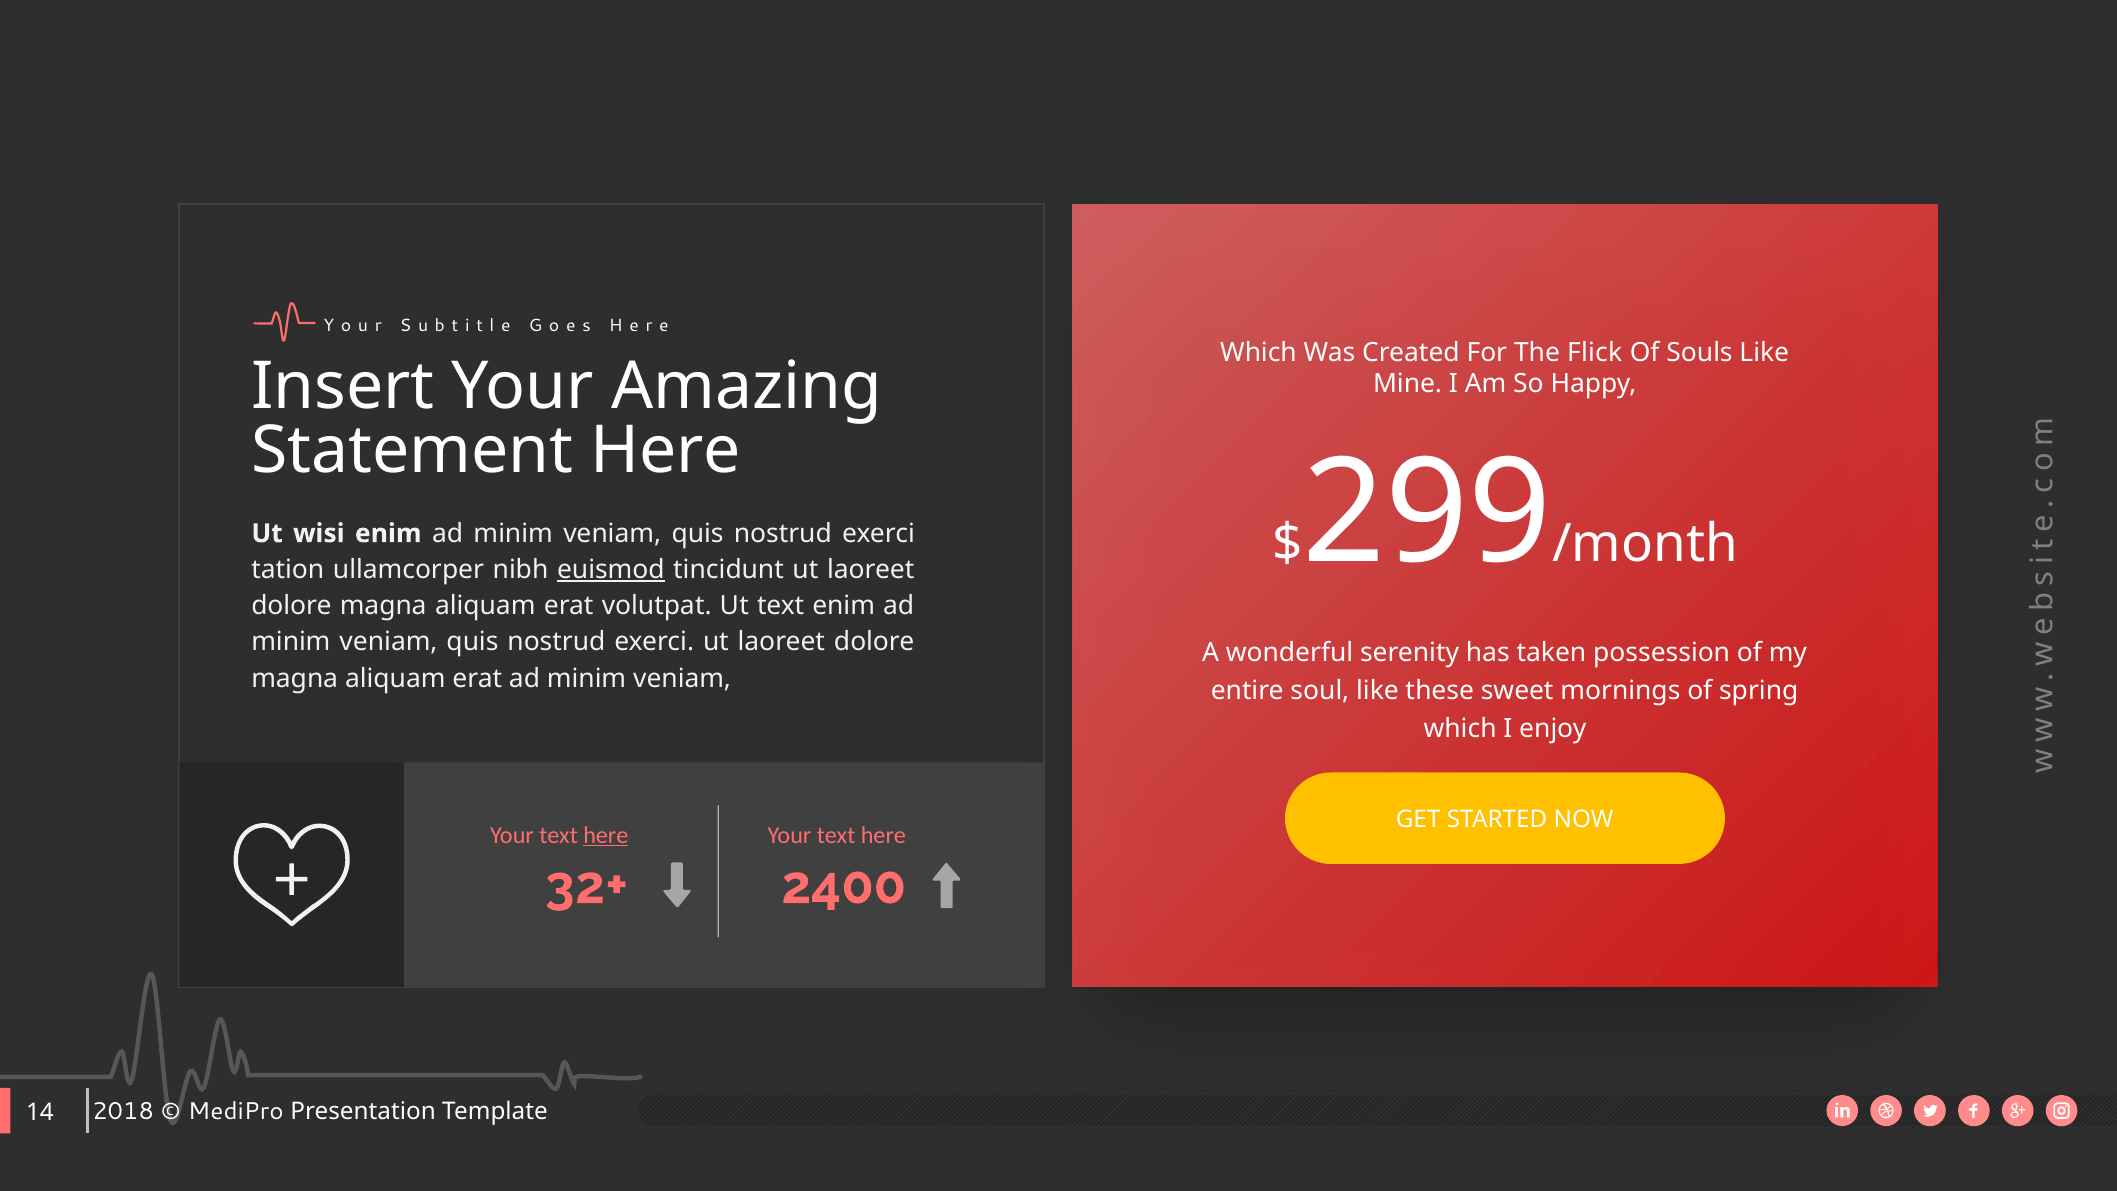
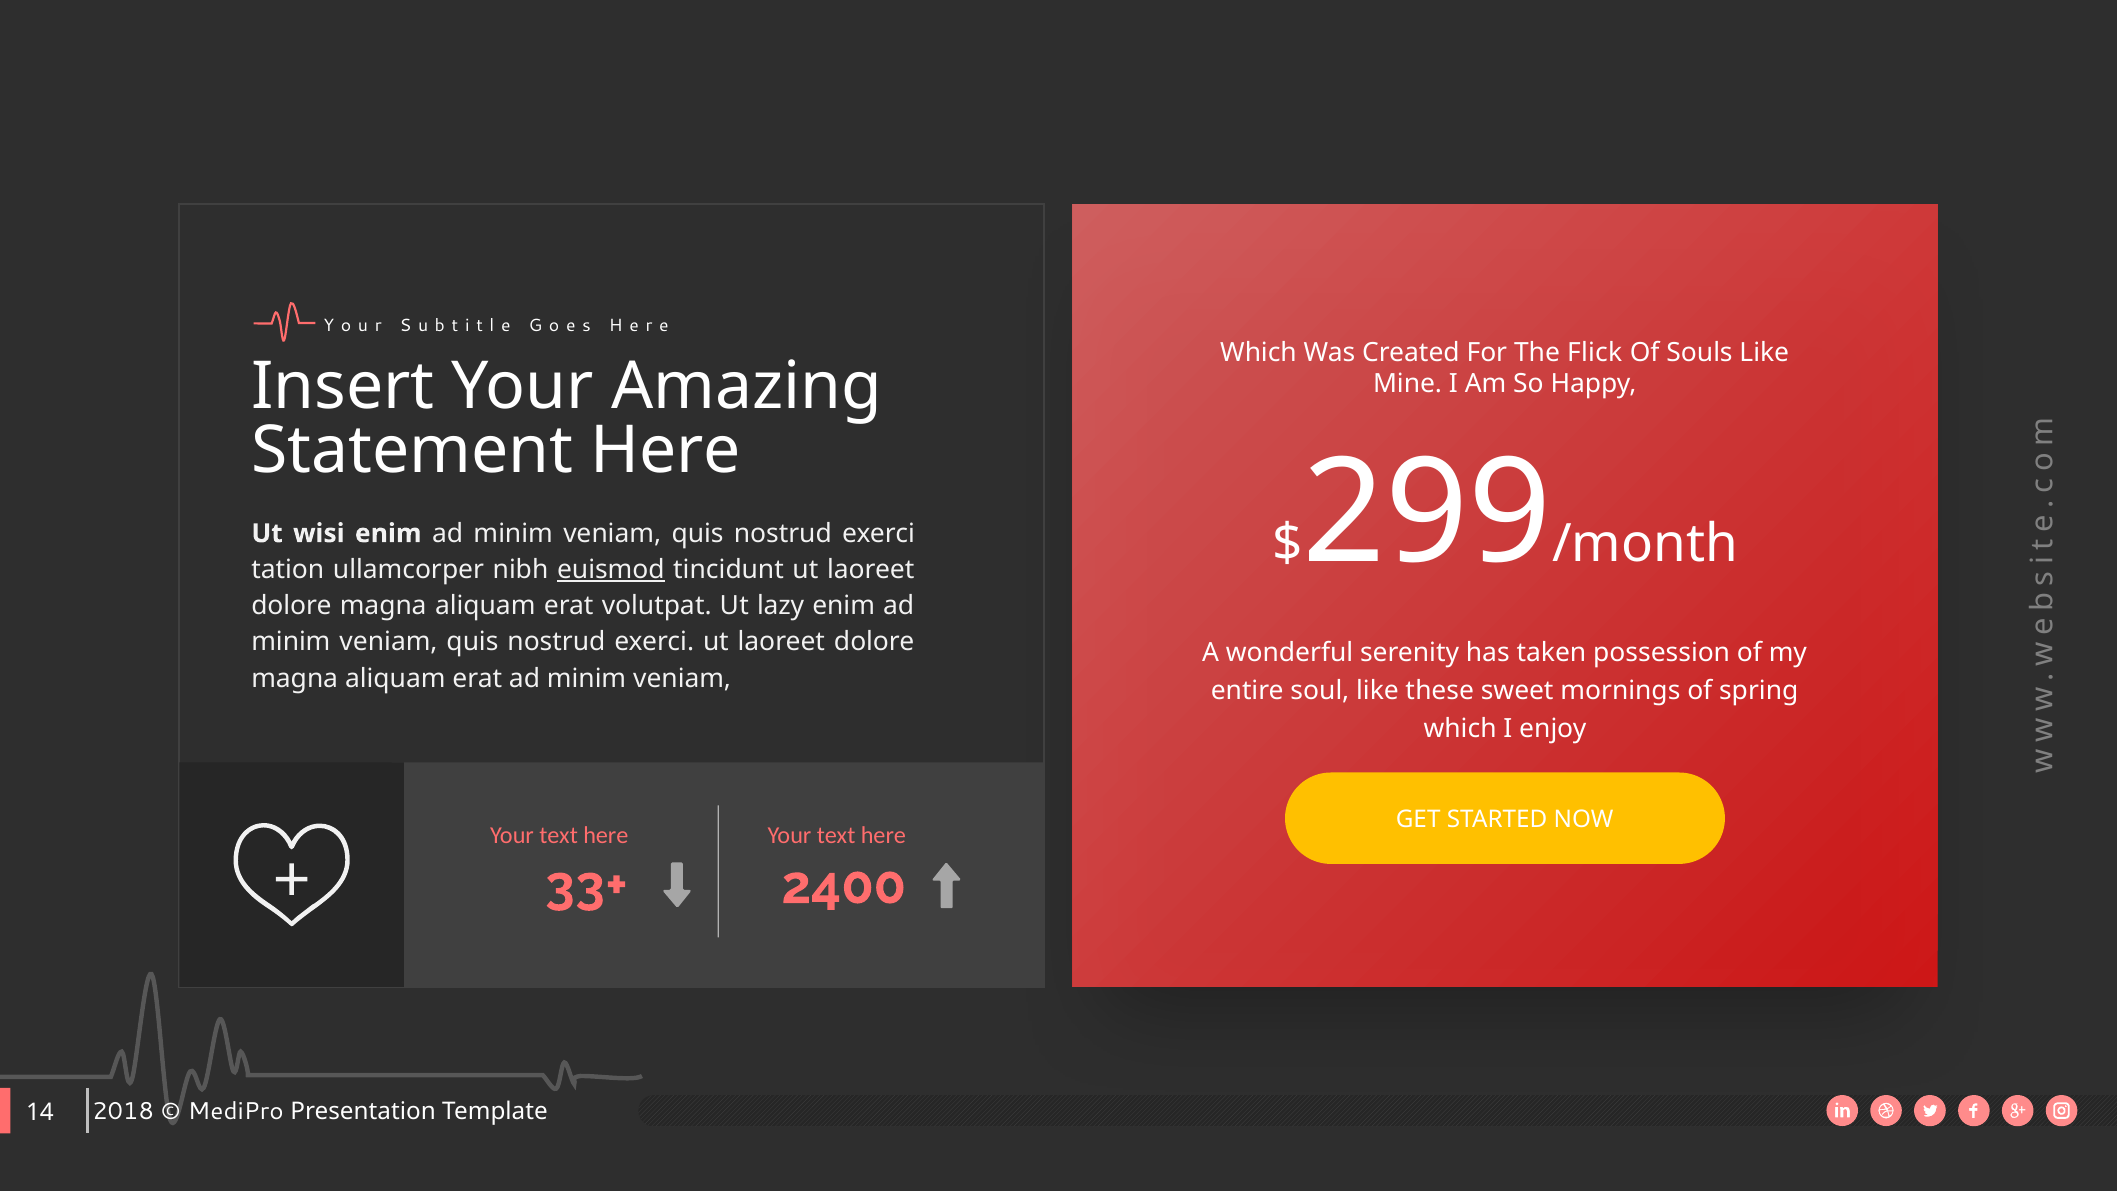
Ut text: text -> lazy
here at (606, 835) underline: present -> none
32+: 32+ -> 33+
